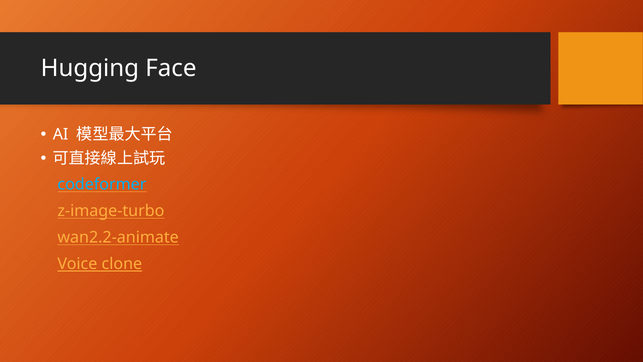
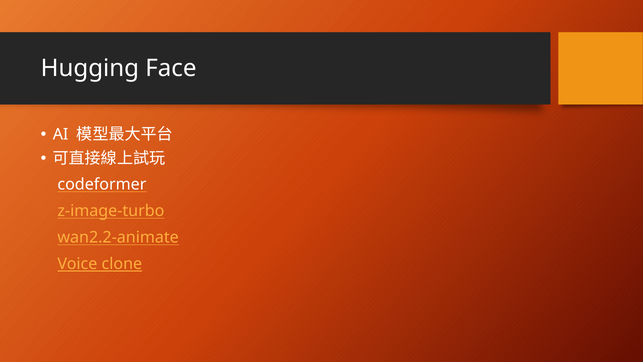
codeformer colour: light blue -> white
